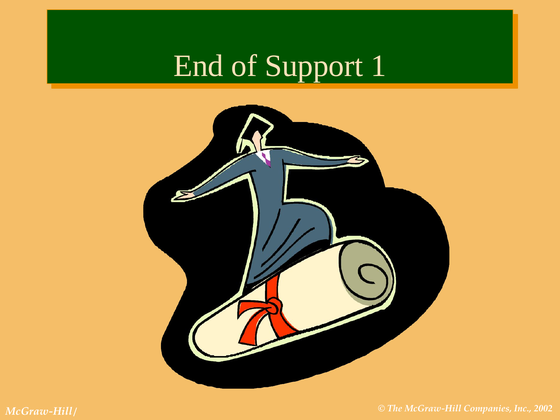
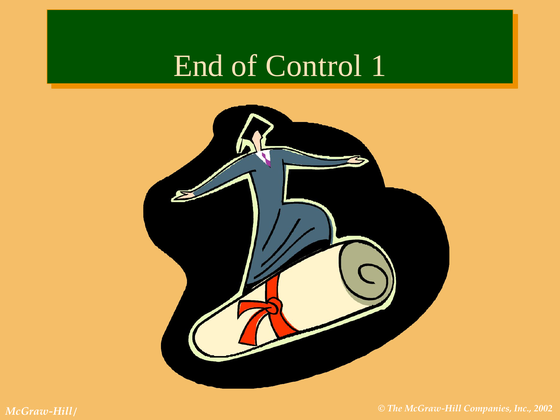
Support: Support -> Control
